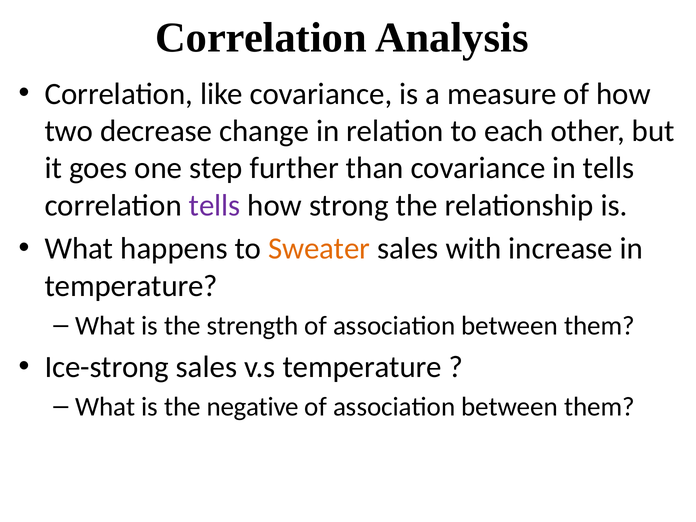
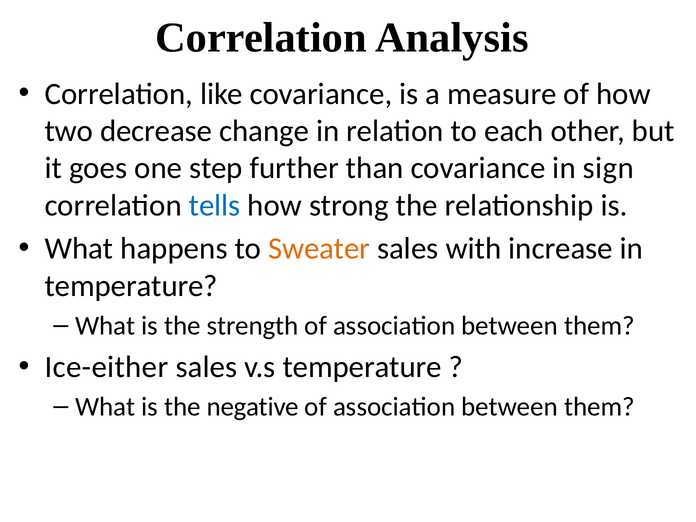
in tells: tells -> sign
tells at (215, 205) colour: purple -> blue
Ice-strong: Ice-strong -> Ice-either
